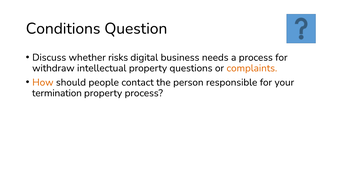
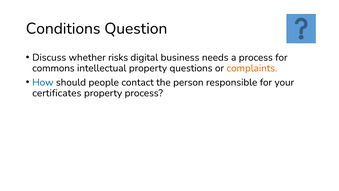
withdraw: withdraw -> commons
How colour: orange -> blue
termination: termination -> certificates
